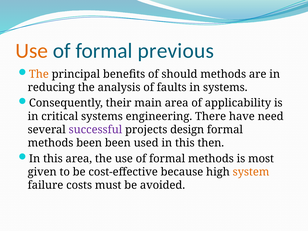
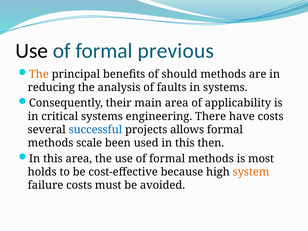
Use at (32, 51) colour: orange -> black
have need: need -> costs
successful colour: purple -> blue
design: design -> allows
methods been: been -> scale
given: given -> holds
